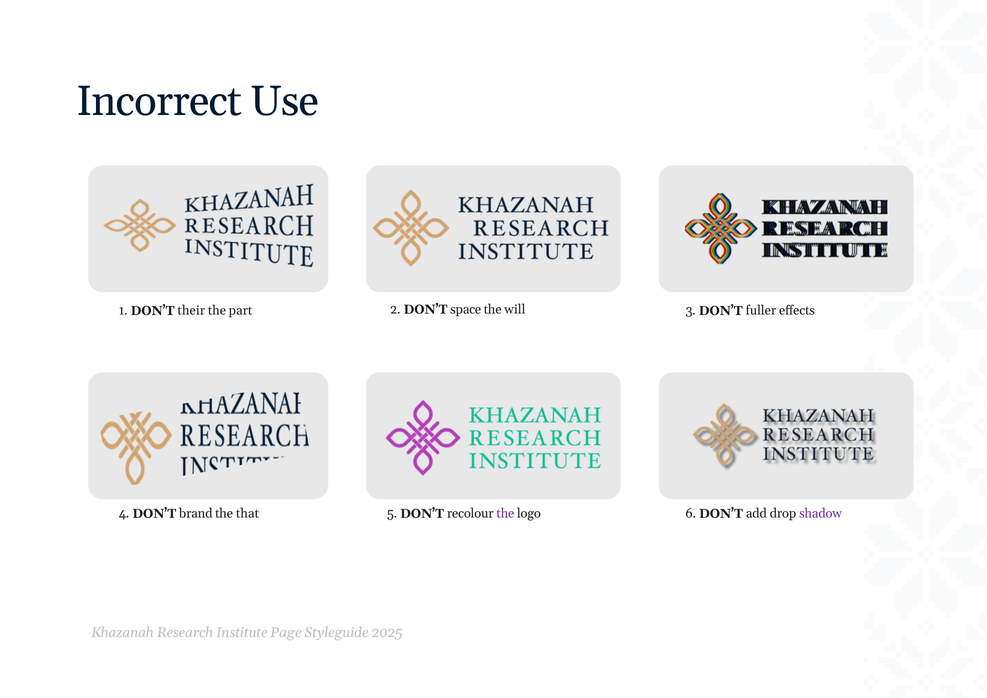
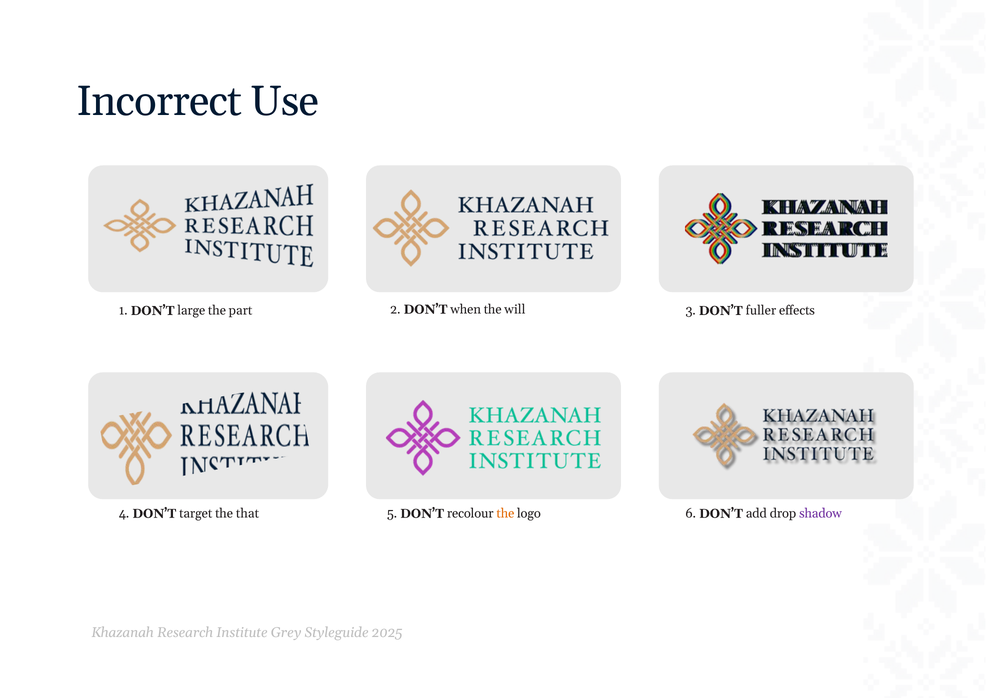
space: space -> when
their: their -> large
brand: brand -> target
the at (505, 513) colour: purple -> orange
Page: Page -> Grey
